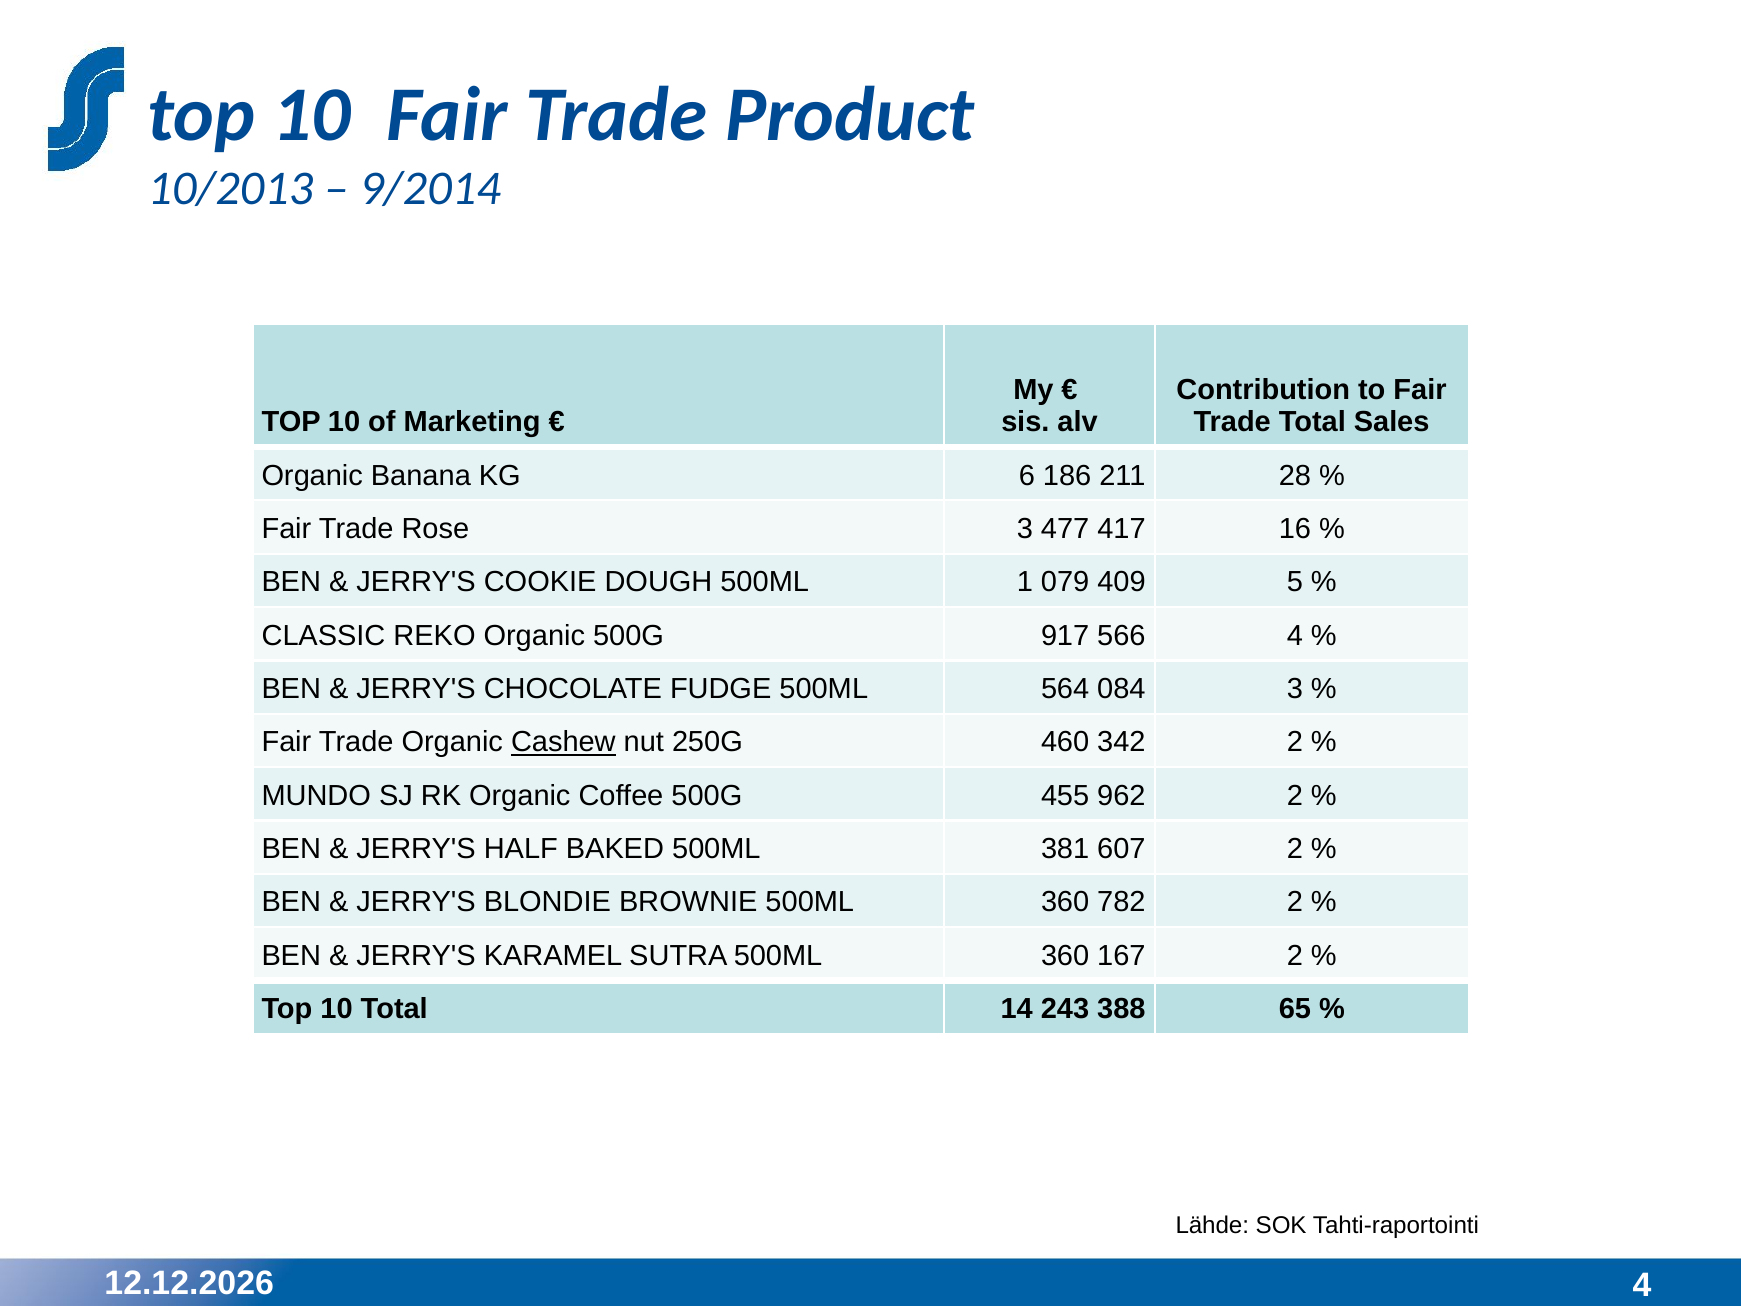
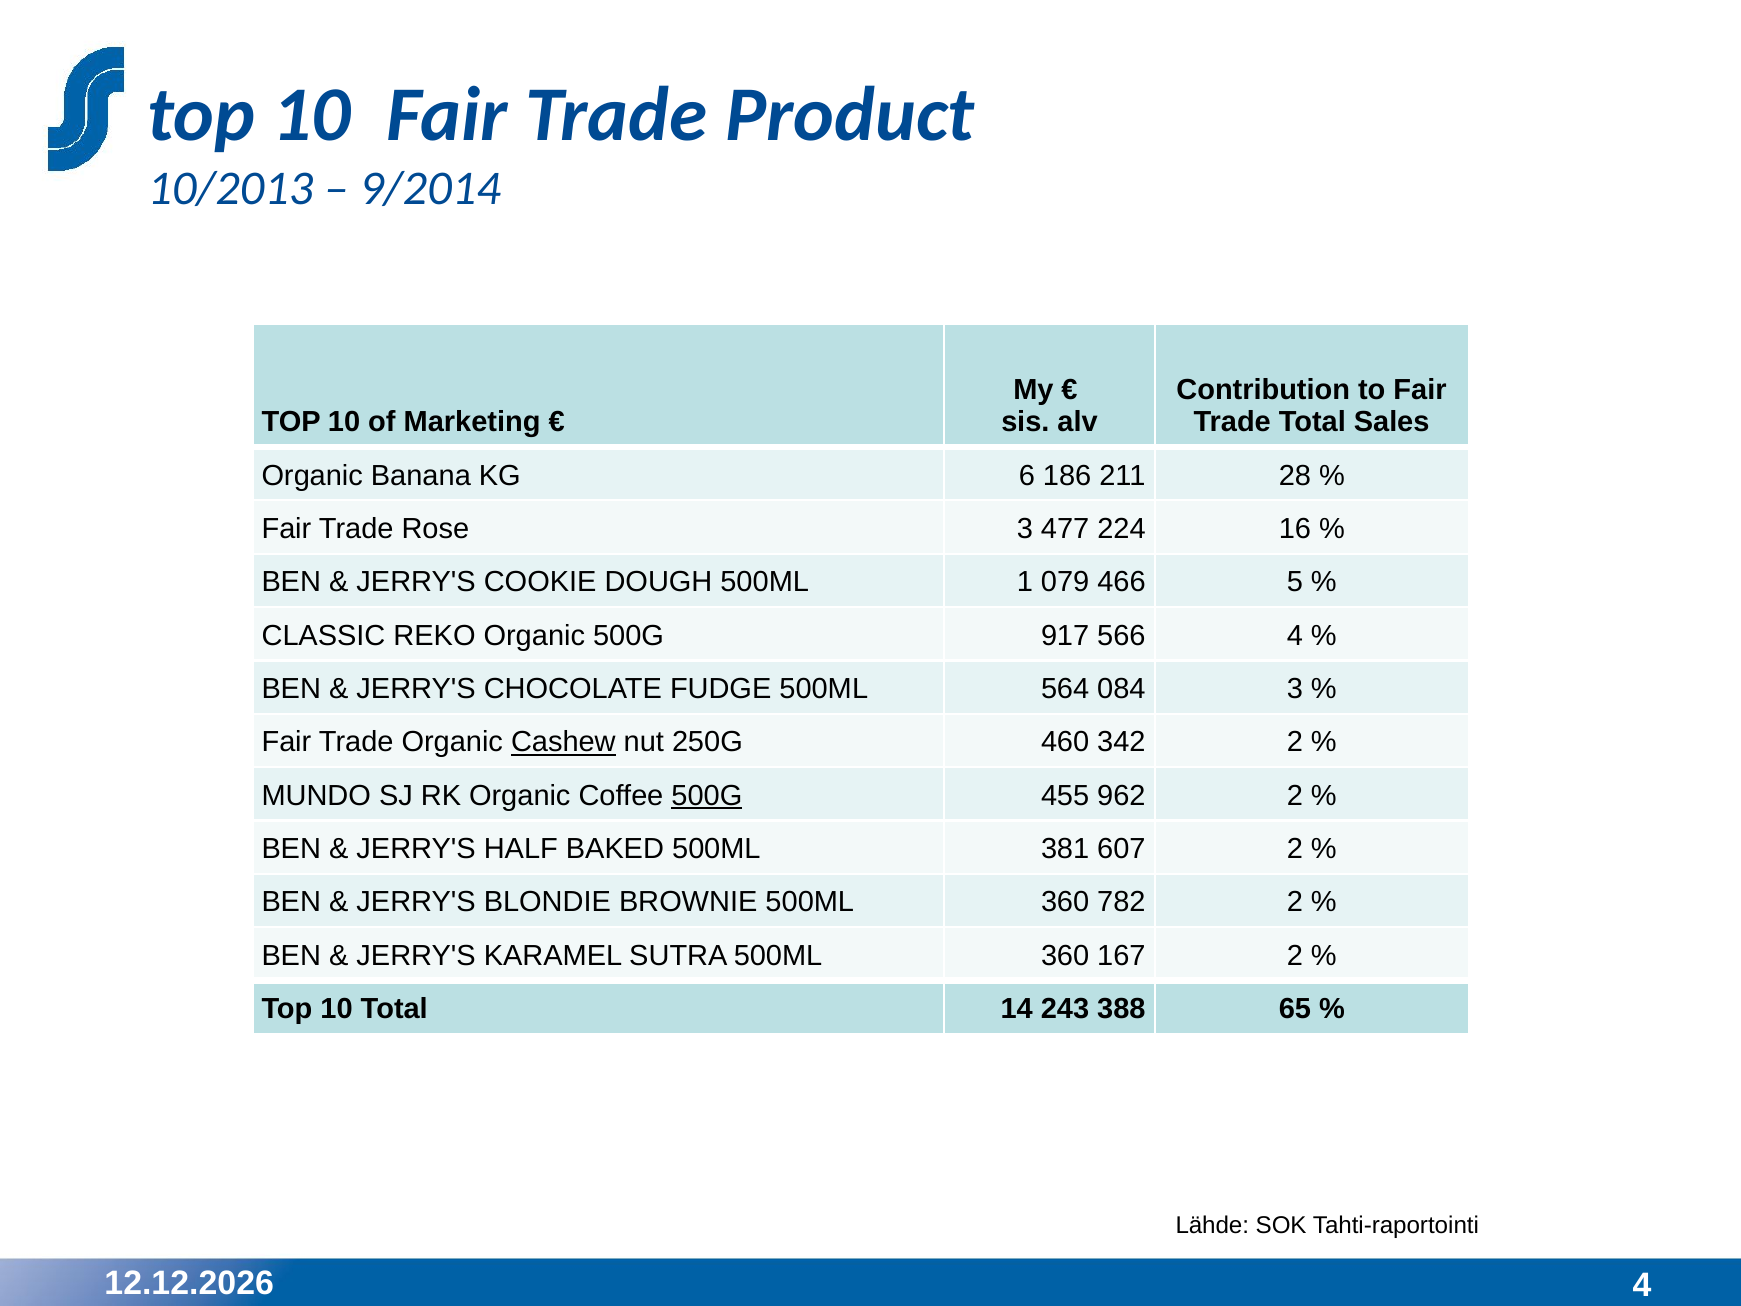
417: 417 -> 224
409: 409 -> 466
500G at (707, 796) underline: none -> present
